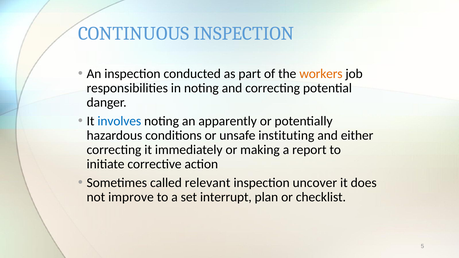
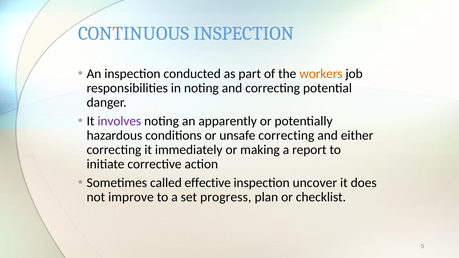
involves colour: blue -> purple
unsafe instituting: instituting -> correcting
relevant: relevant -> effective
interrupt: interrupt -> progress
